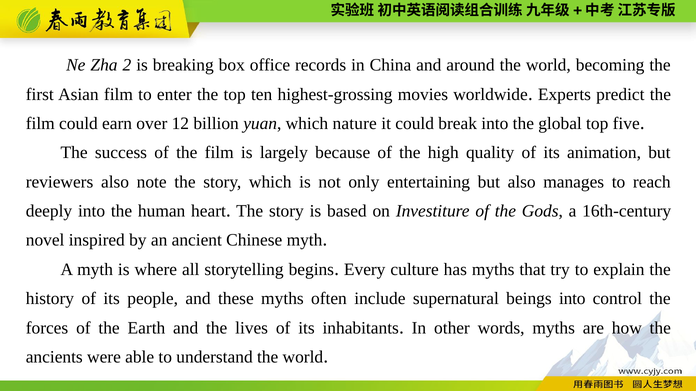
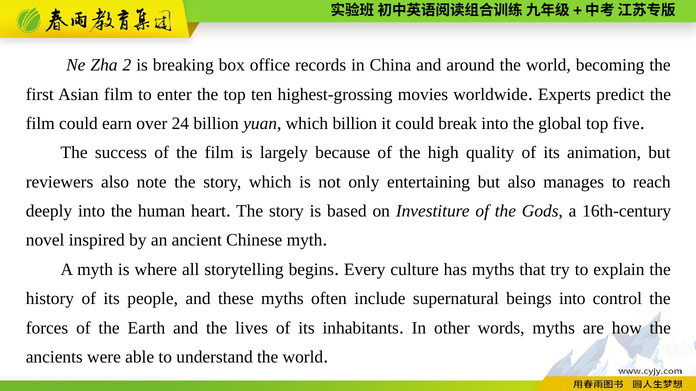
12: 12 -> 24
which nature: nature -> billion
